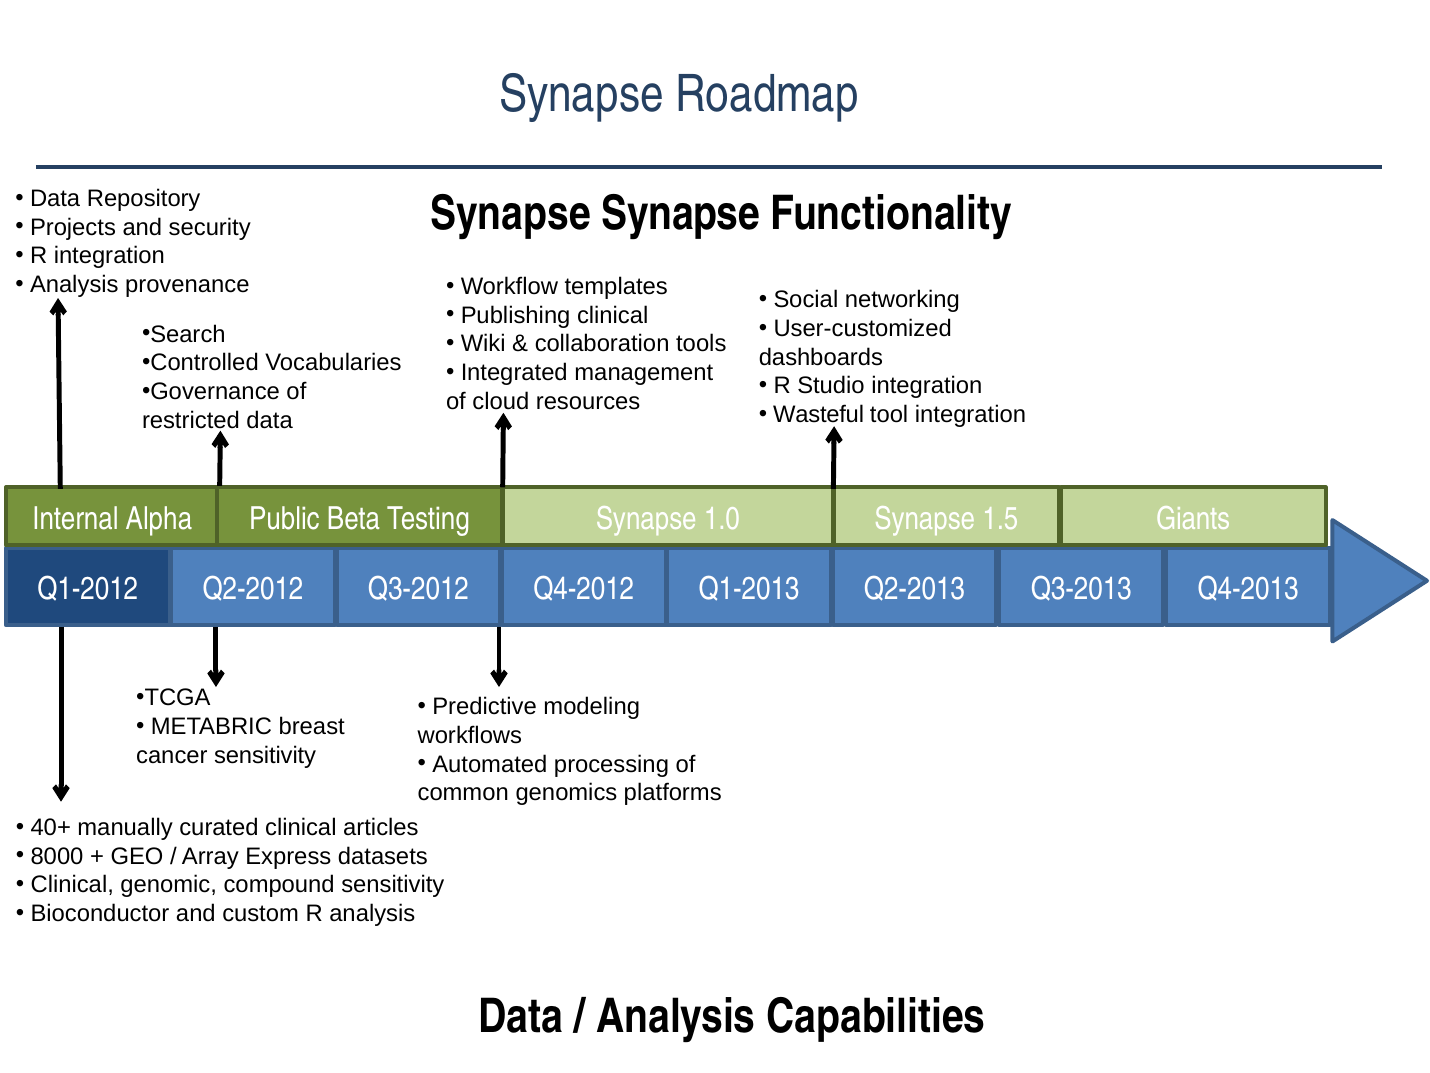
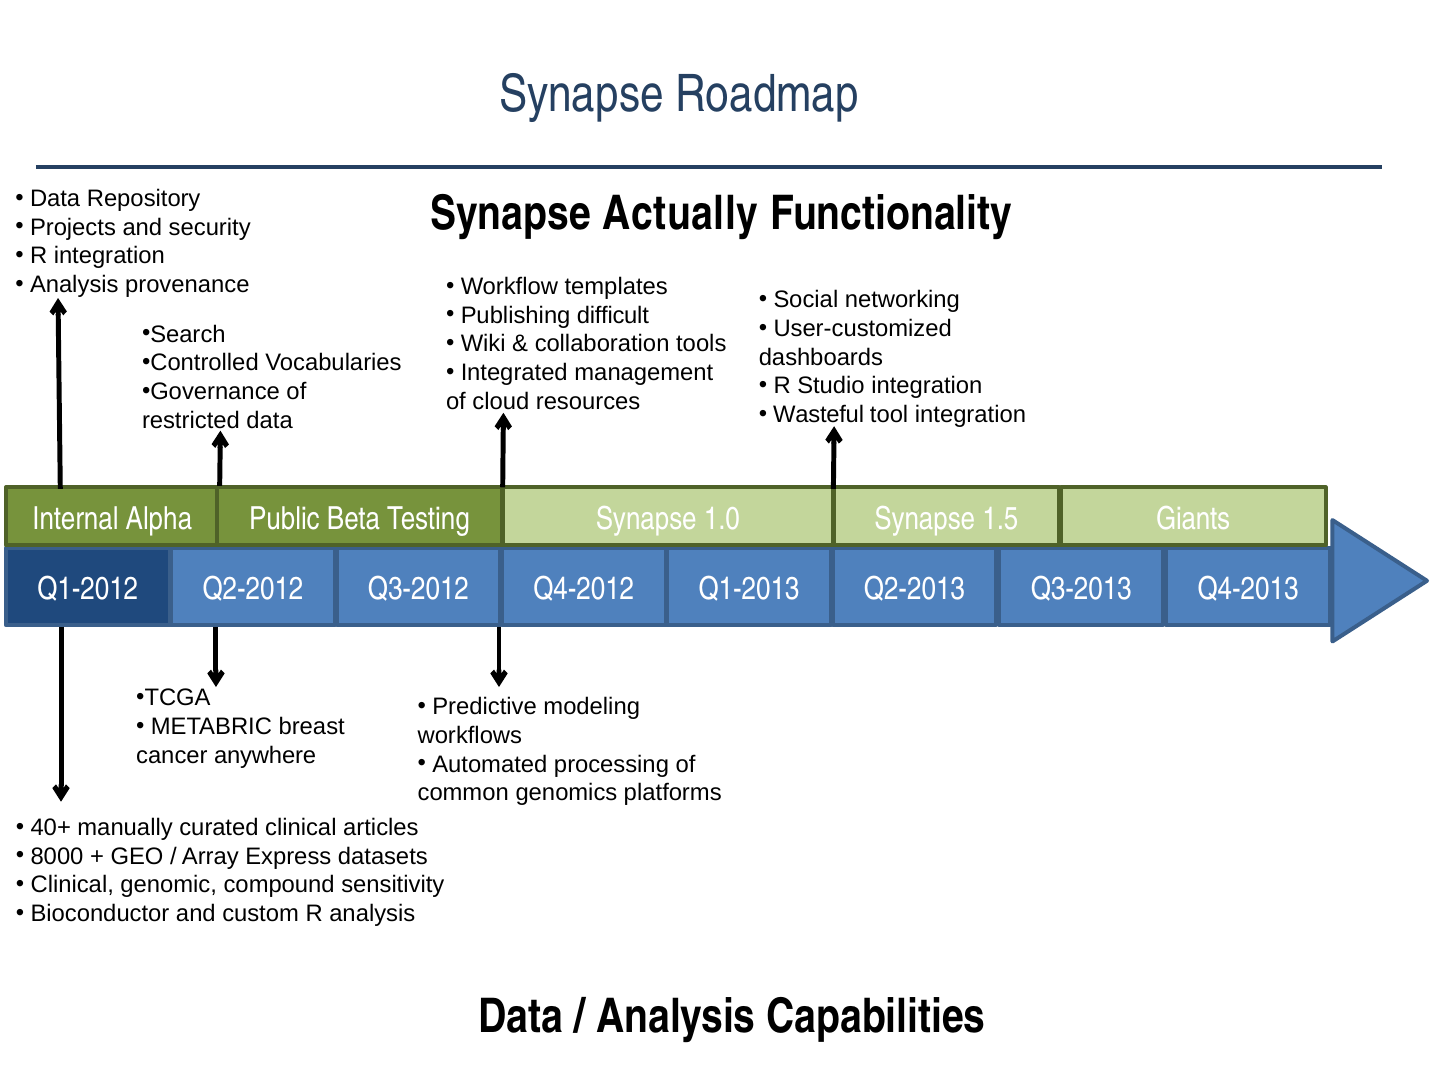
Synapse Synapse: Synapse -> Actually
Publishing clinical: clinical -> difficult
cancer sensitivity: sensitivity -> anywhere
